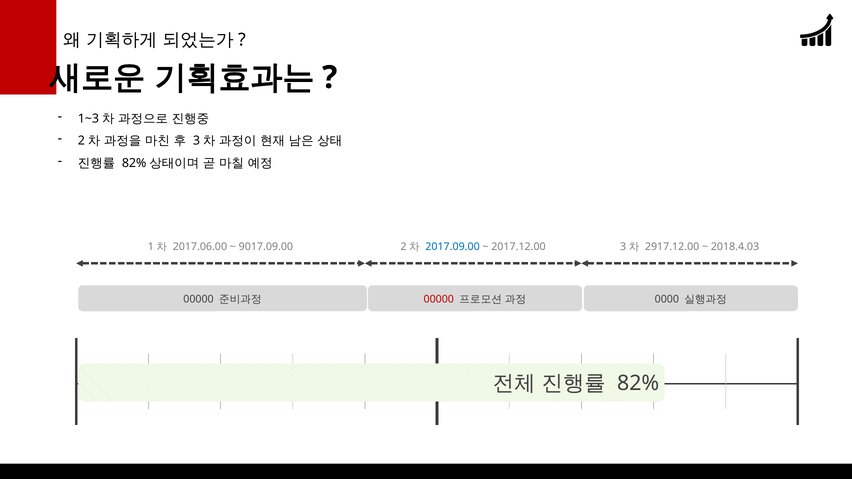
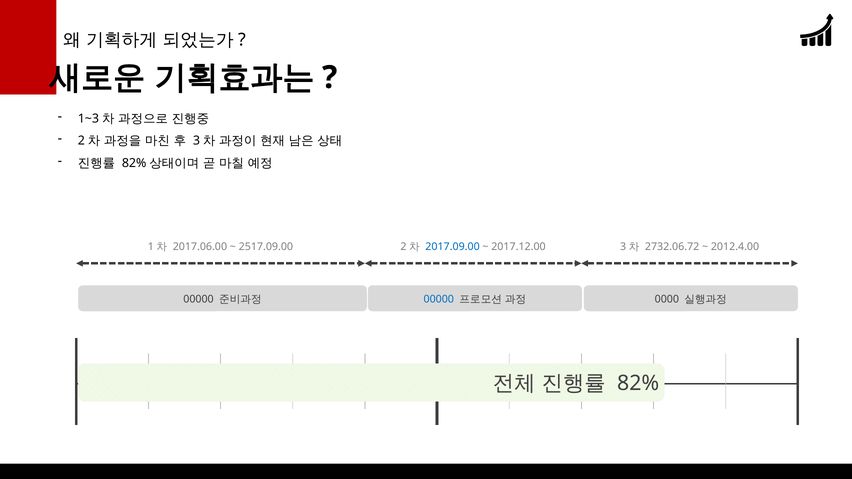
9017.09.00: 9017.09.00 -> 2517.09.00
2917.12.00: 2917.12.00 -> 2732.06.72
2018.4.03: 2018.4.03 -> 2012.4.00
00000 at (439, 299) colour: red -> blue
